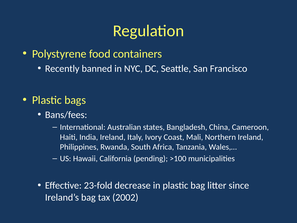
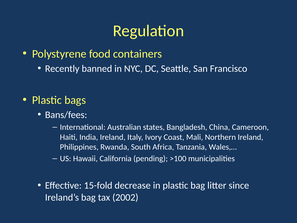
23-fold: 23-fold -> 15-fold
